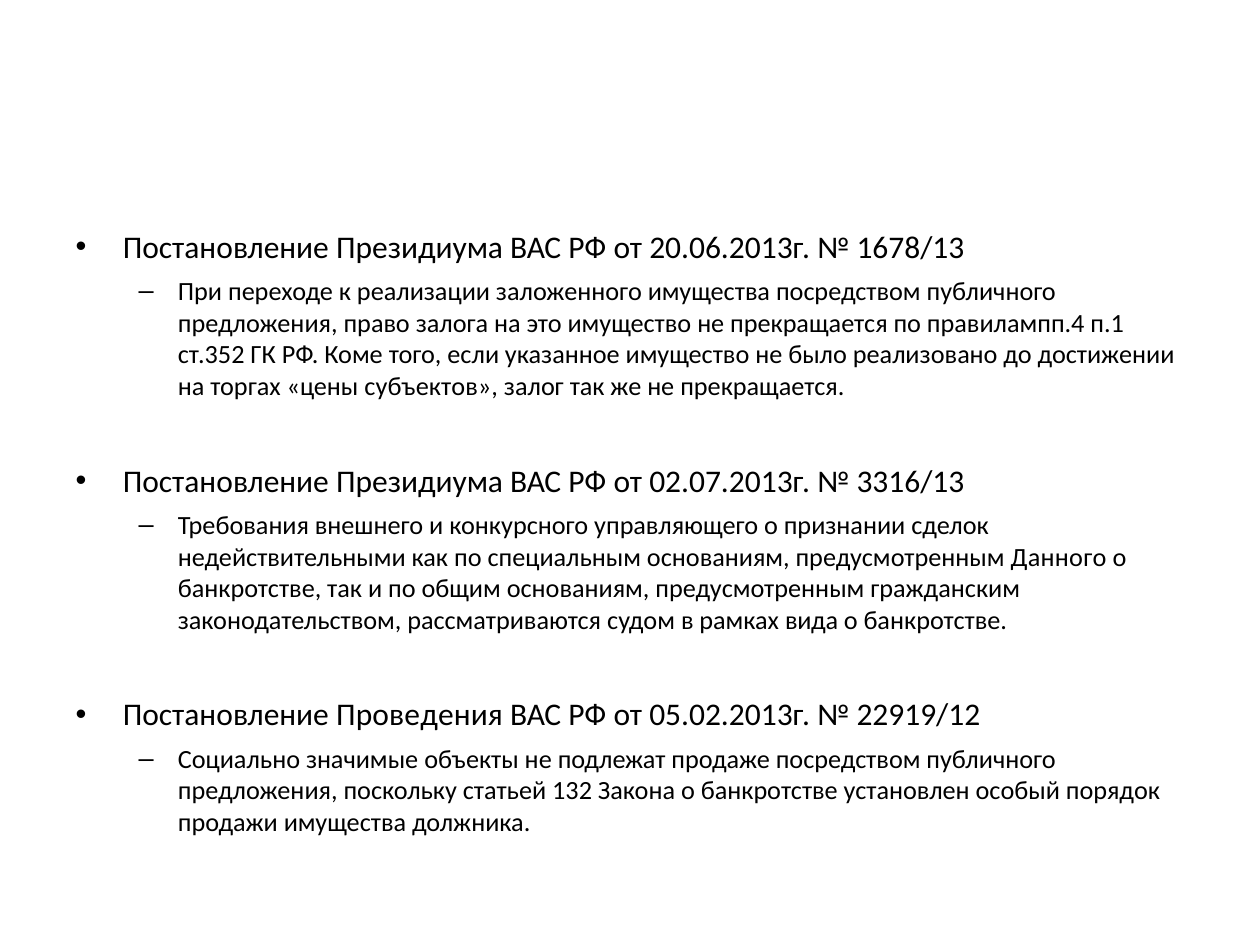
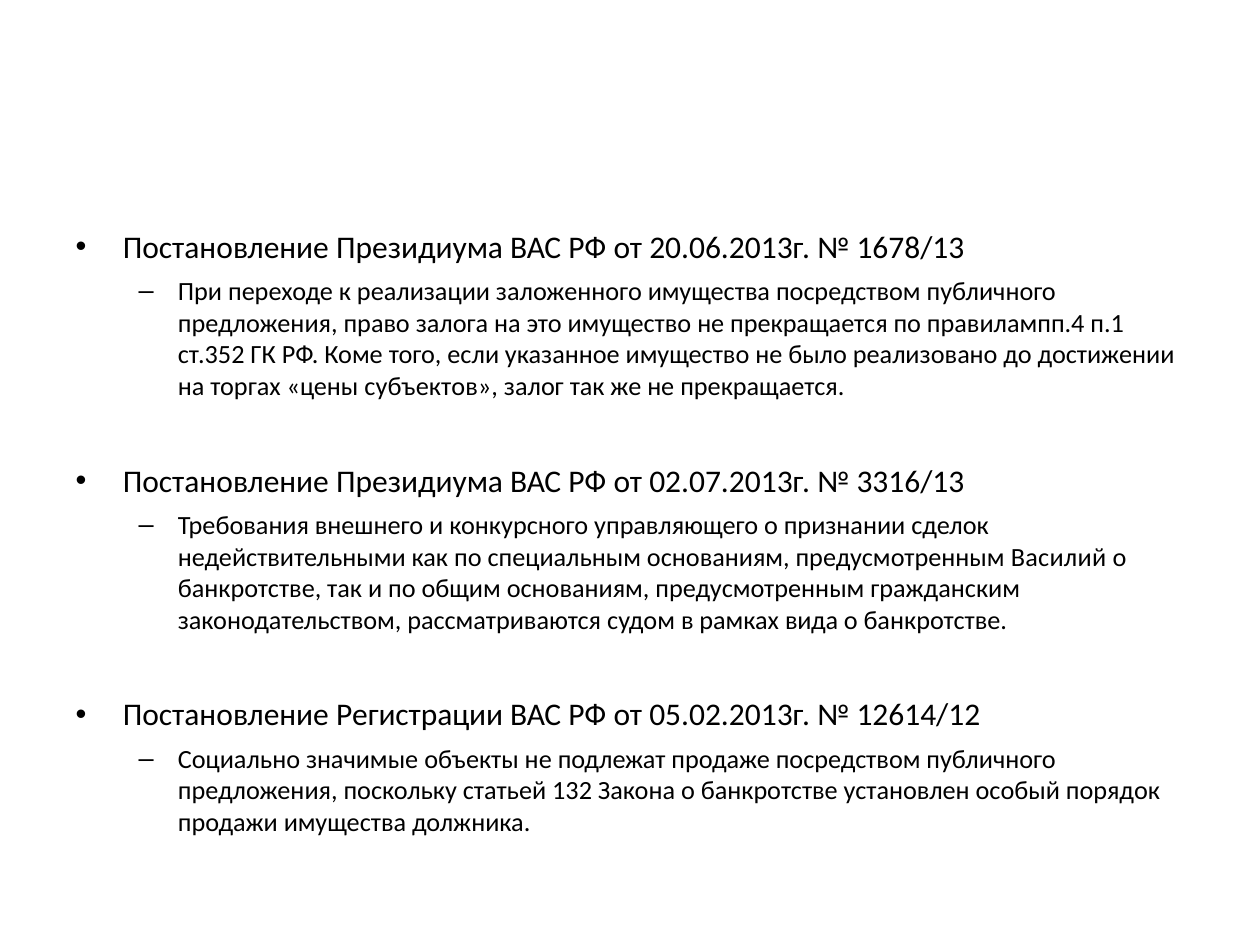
Данного: Данного -> Василий
Проведения: Проведения -> Регистрации
22919/12: 22919/12 -> 12614/12
